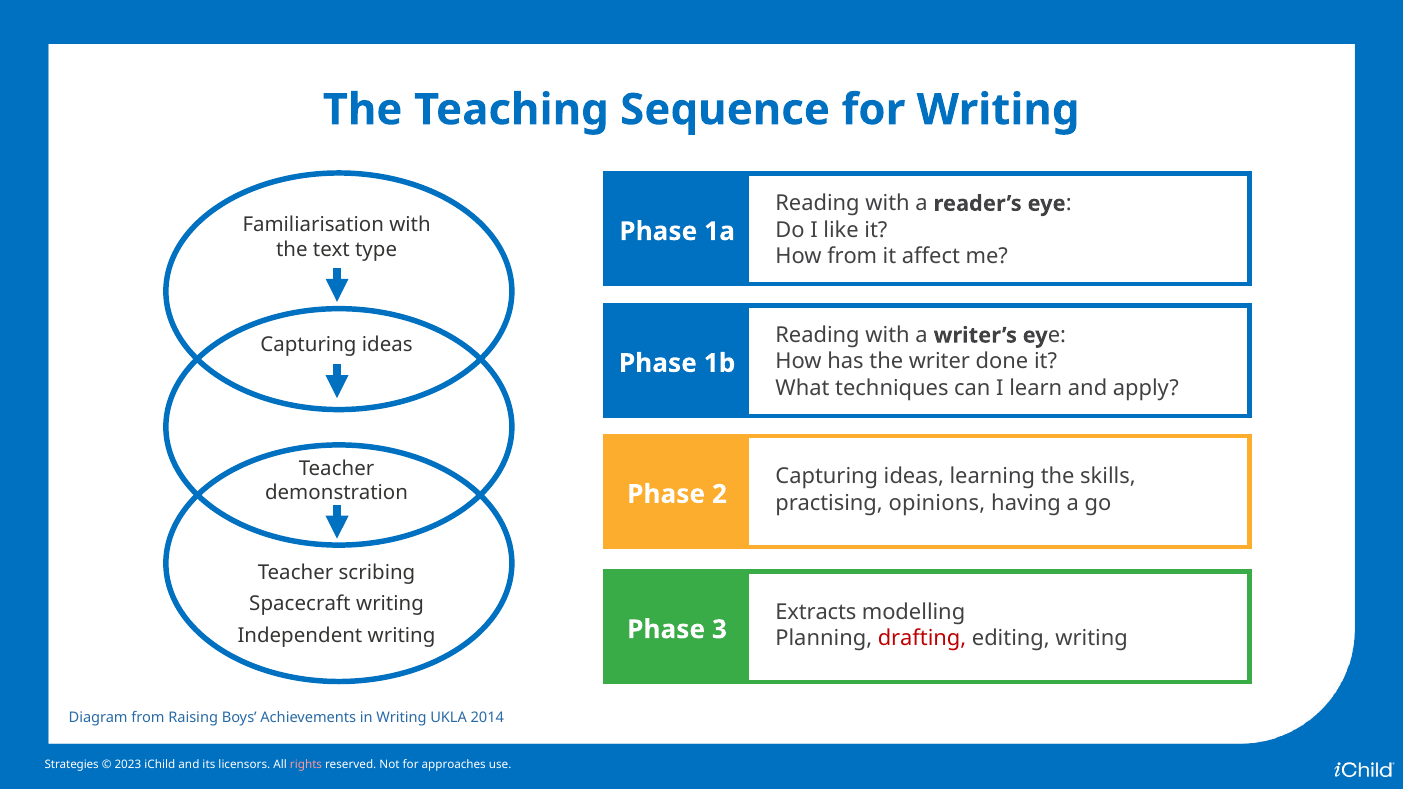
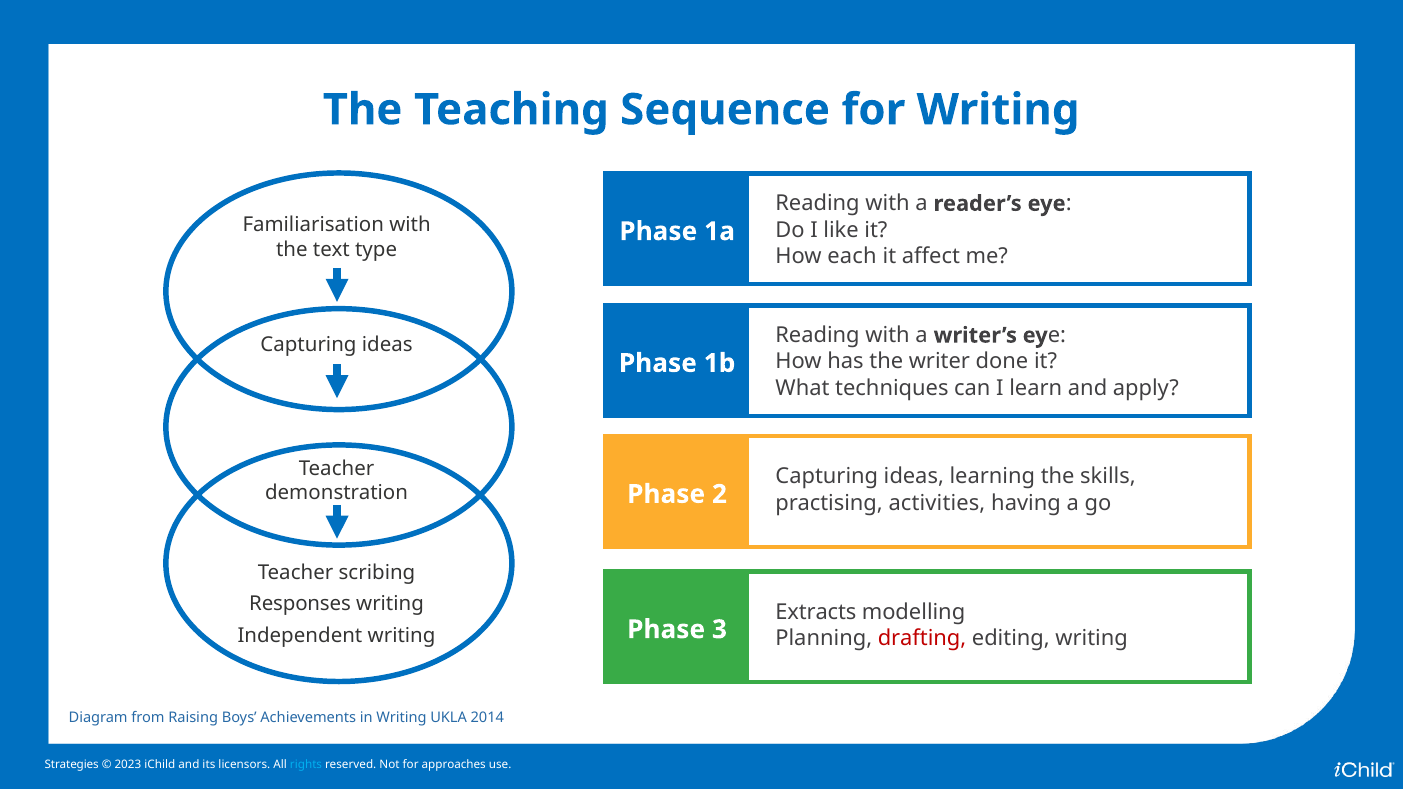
How from: from -> each
opinions: opinions -> activities
Spacecraft: Spacecraft -> Responses
rights colour: pink -> light blue
